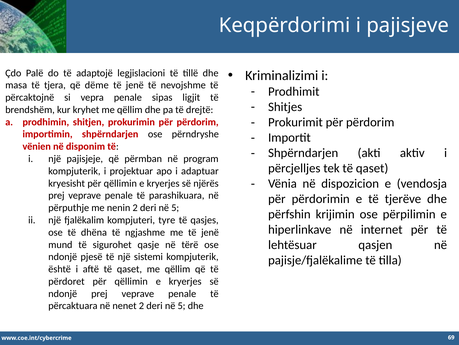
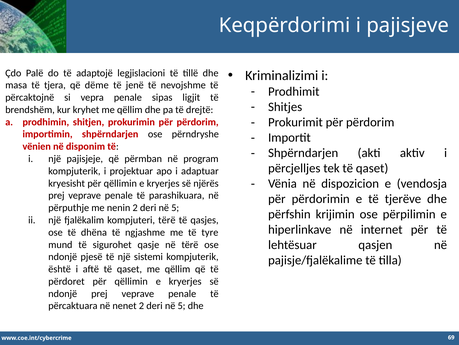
kompjuteri tyre: tyre -> tërë
me të jenë: jenë -> tyre
